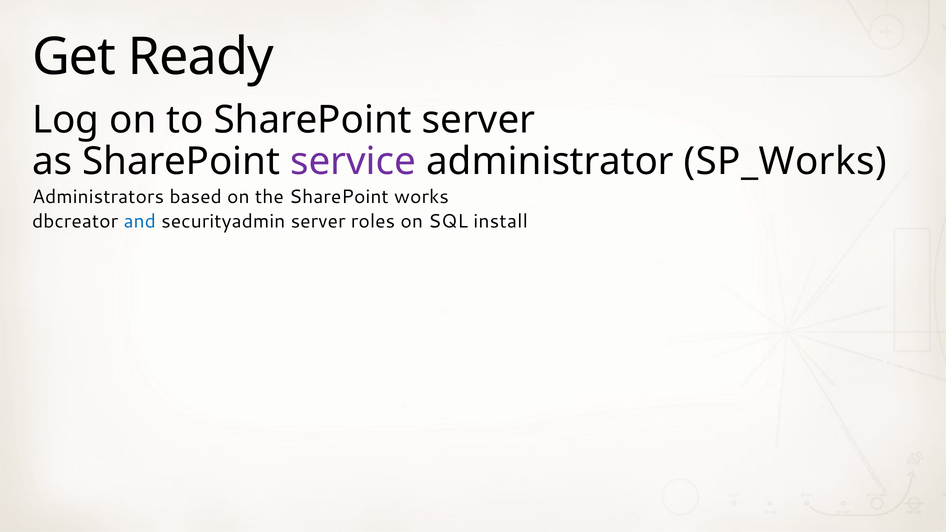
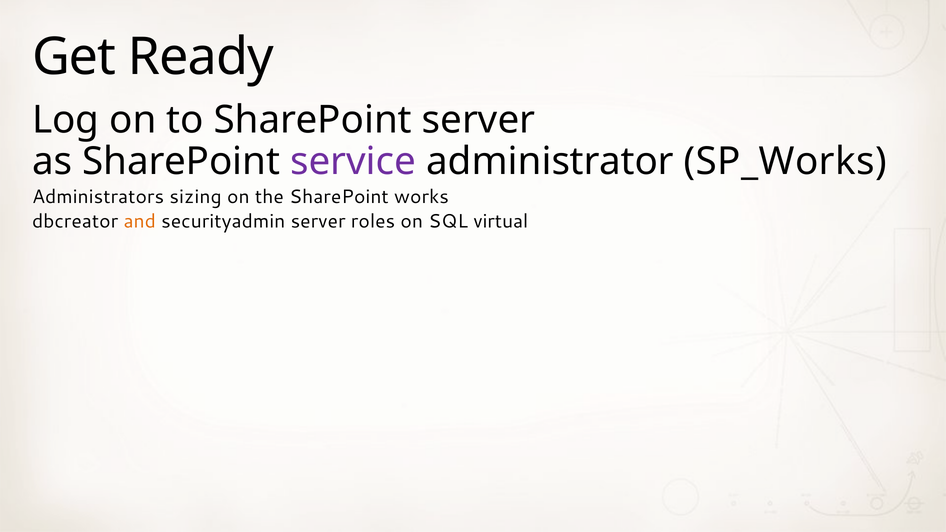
based: based -> sizing
and colour: blue -> orange
install: install -> virtual
